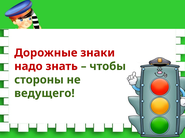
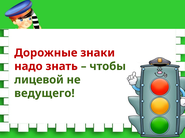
стороны: стороны -> лицевой
